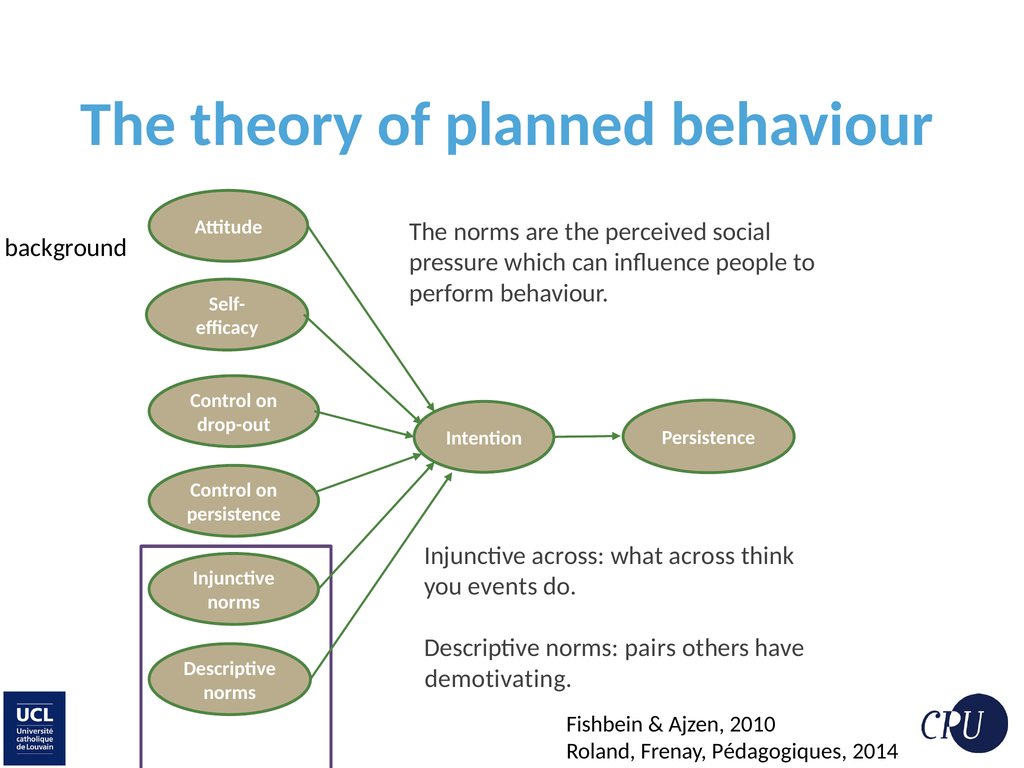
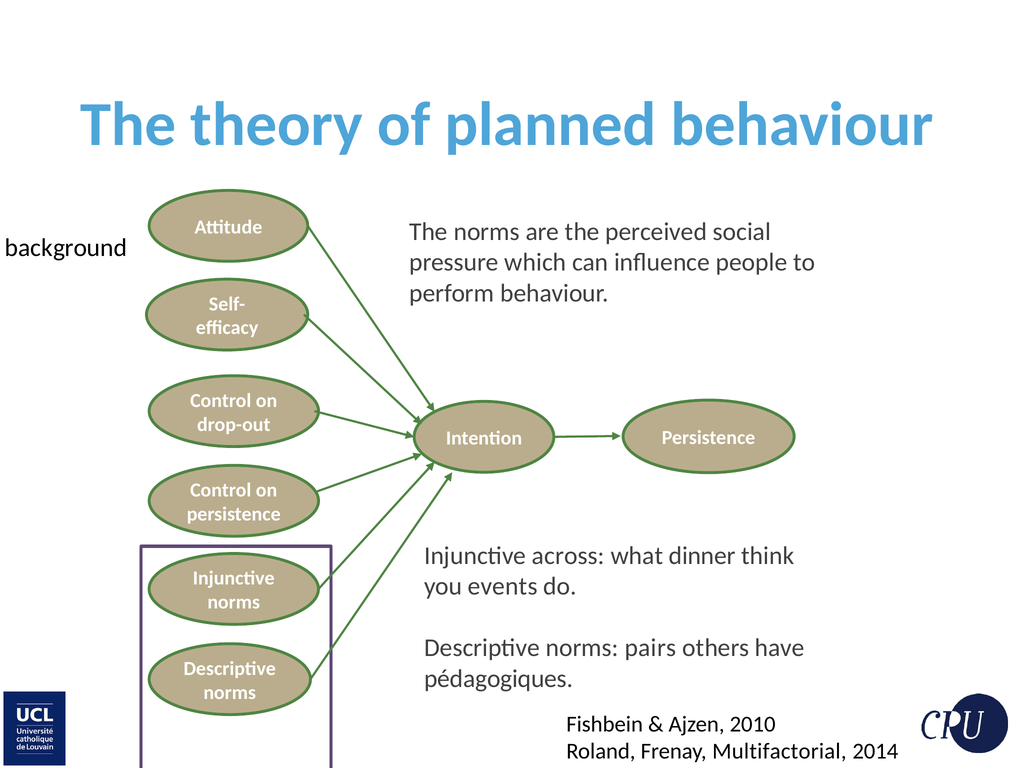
what across: across -> dinner
demotivating: demotivating -> pédagogiques
Pédagogiques: Pédagogiques -> Multifactorial
